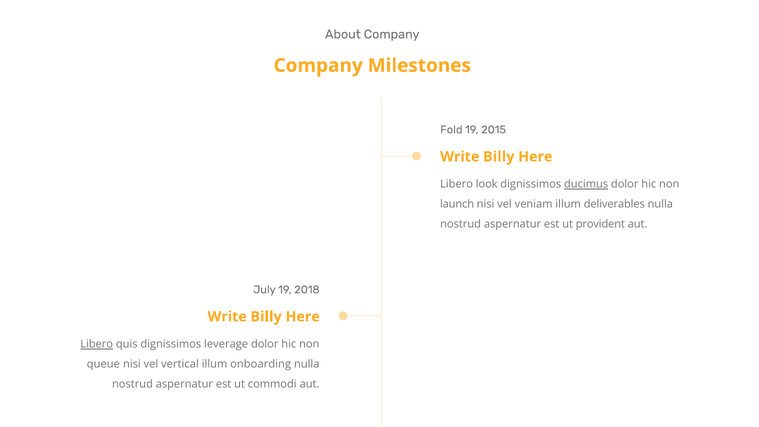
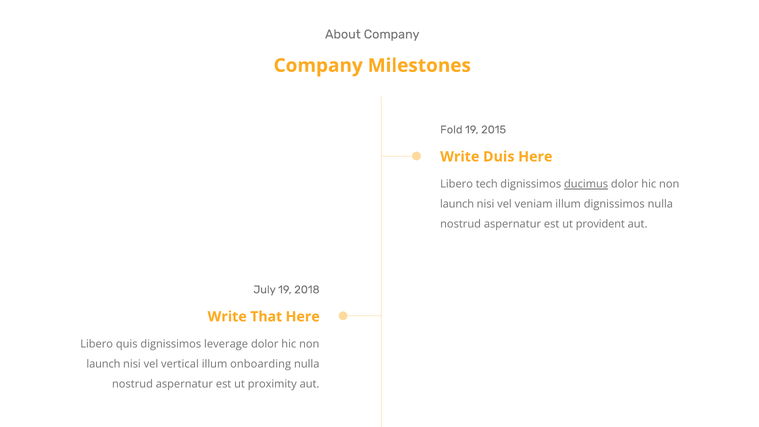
Billy at (499, 157): Billy -> Duis
look: look -> tech
illum deliverables: deliverables -> dignissimos
Billy at (266, 317): Billy -> That
Libero at (97, 344) underline: present -> none
queue at (103, 364): queue -> launch
commodi: commodi -> proximity
